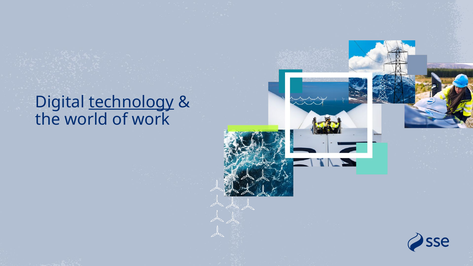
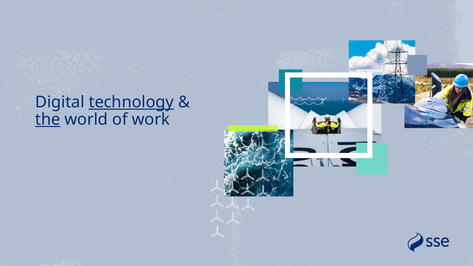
the underline: none -> present
